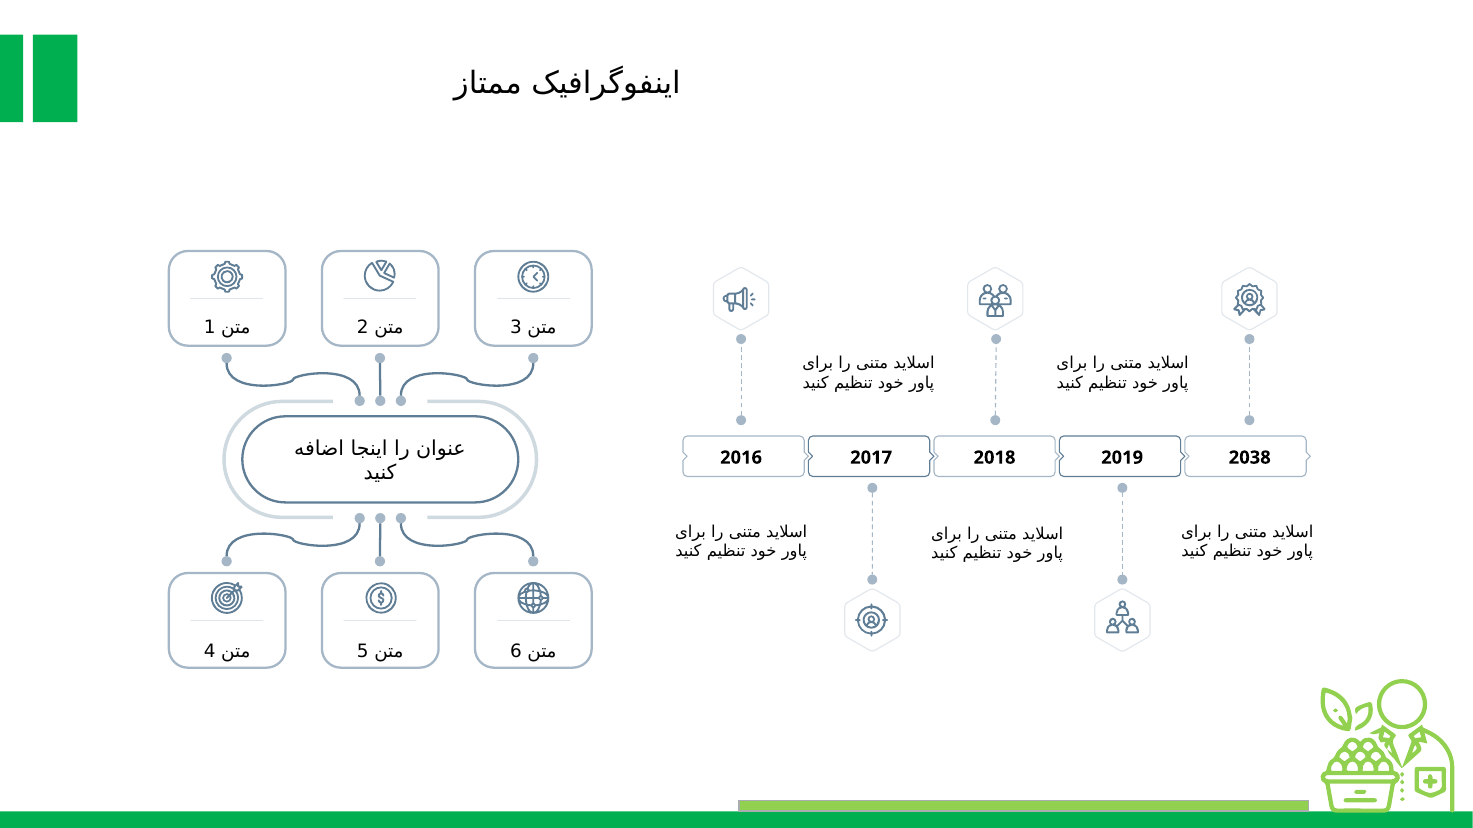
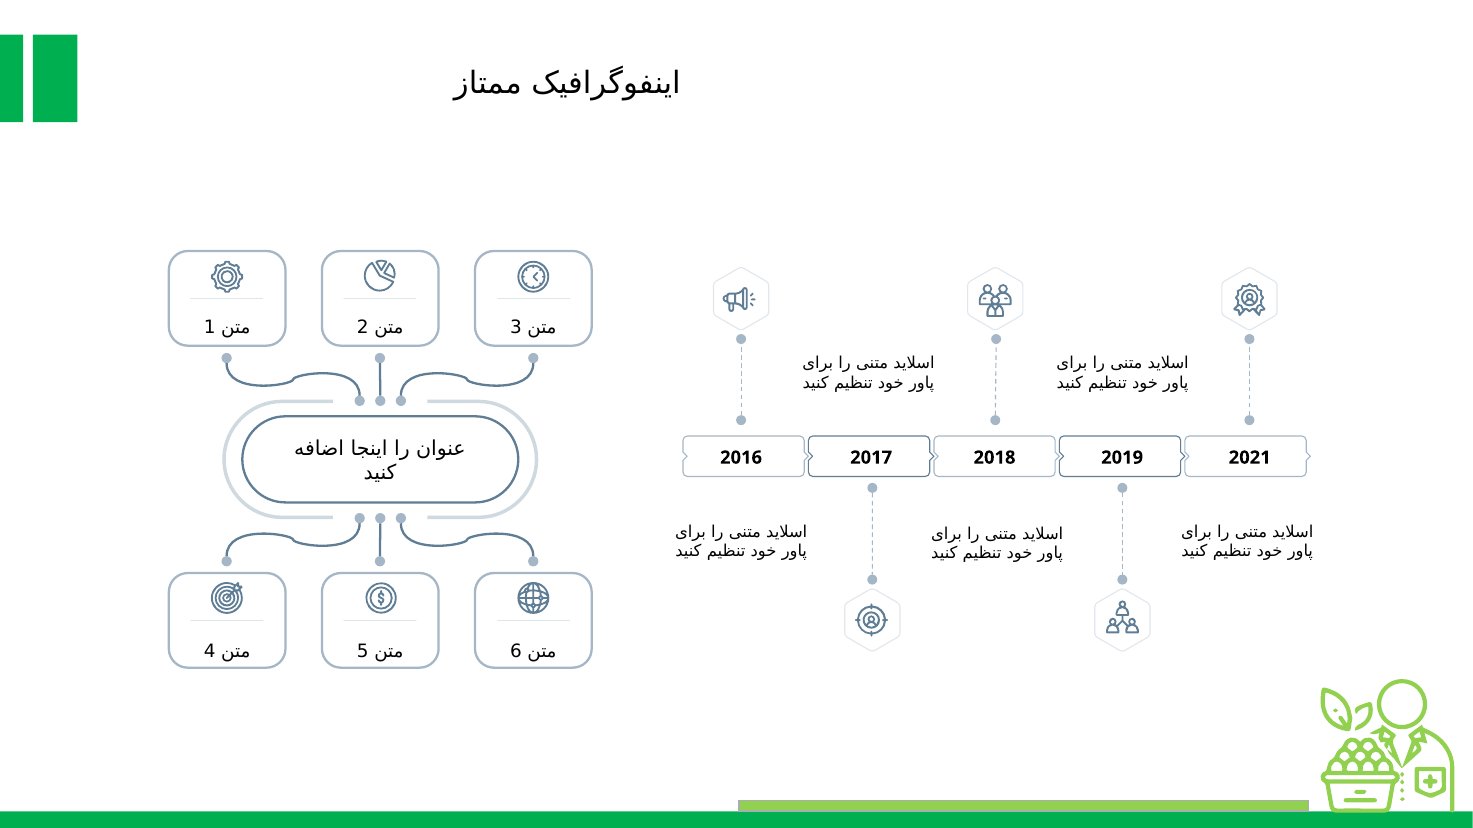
2038: 2038 -> 2021
